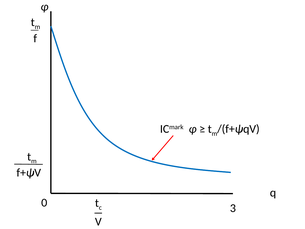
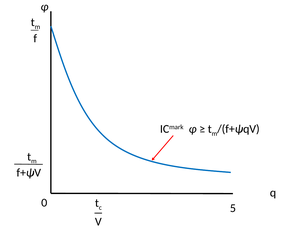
3: 3 -> 5
